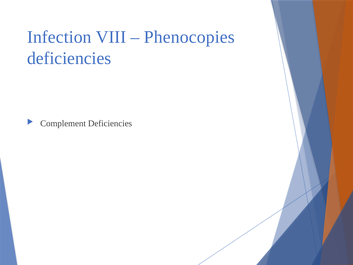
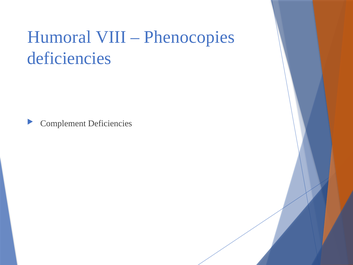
Infection: Infection -> Humoral
